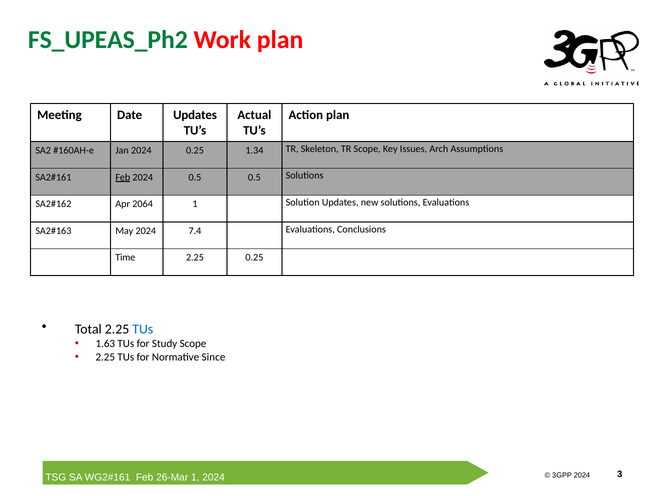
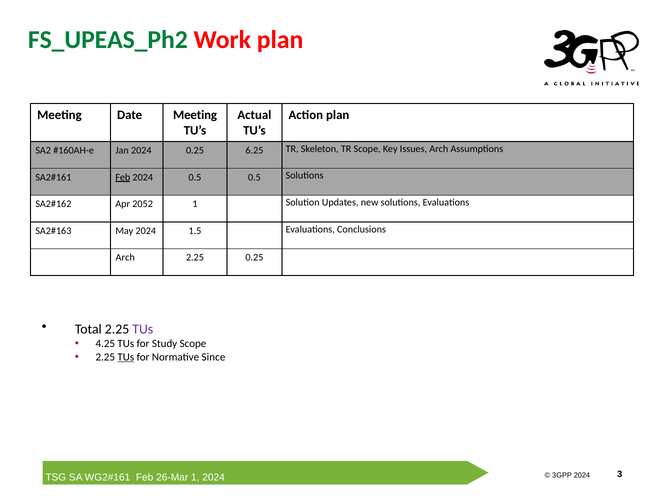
Date Updates: Updates -> Meeting
1.34: 1.34 -> 6.25
2064: 2064 -> 2052
7.4: 7.4 -> 1.5
Time at (125, 258): Time -> Arch
TUs at (143, 329) colour: blue -> purple
1.63: 1.63 -> 4.25
TUs at (126, 357) underline: none -> present
